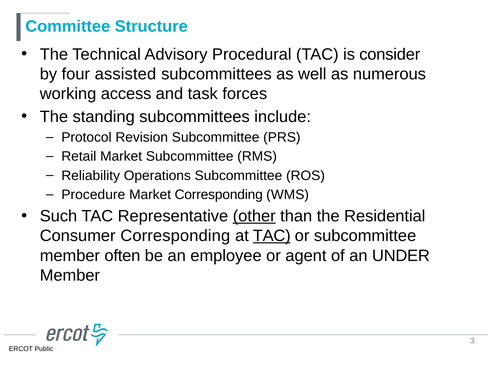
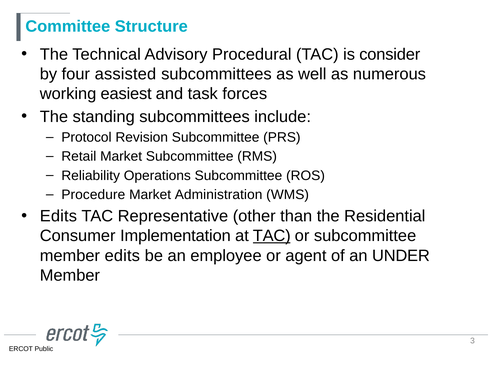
access: access -> easiest
Market Corresponding: Corresponding -> Administration
Such at (59, 217): Such -> Edits
other underline: present -> none
Consumer Corresponding: Corresponding -> Implementation
member often: often -> edits
